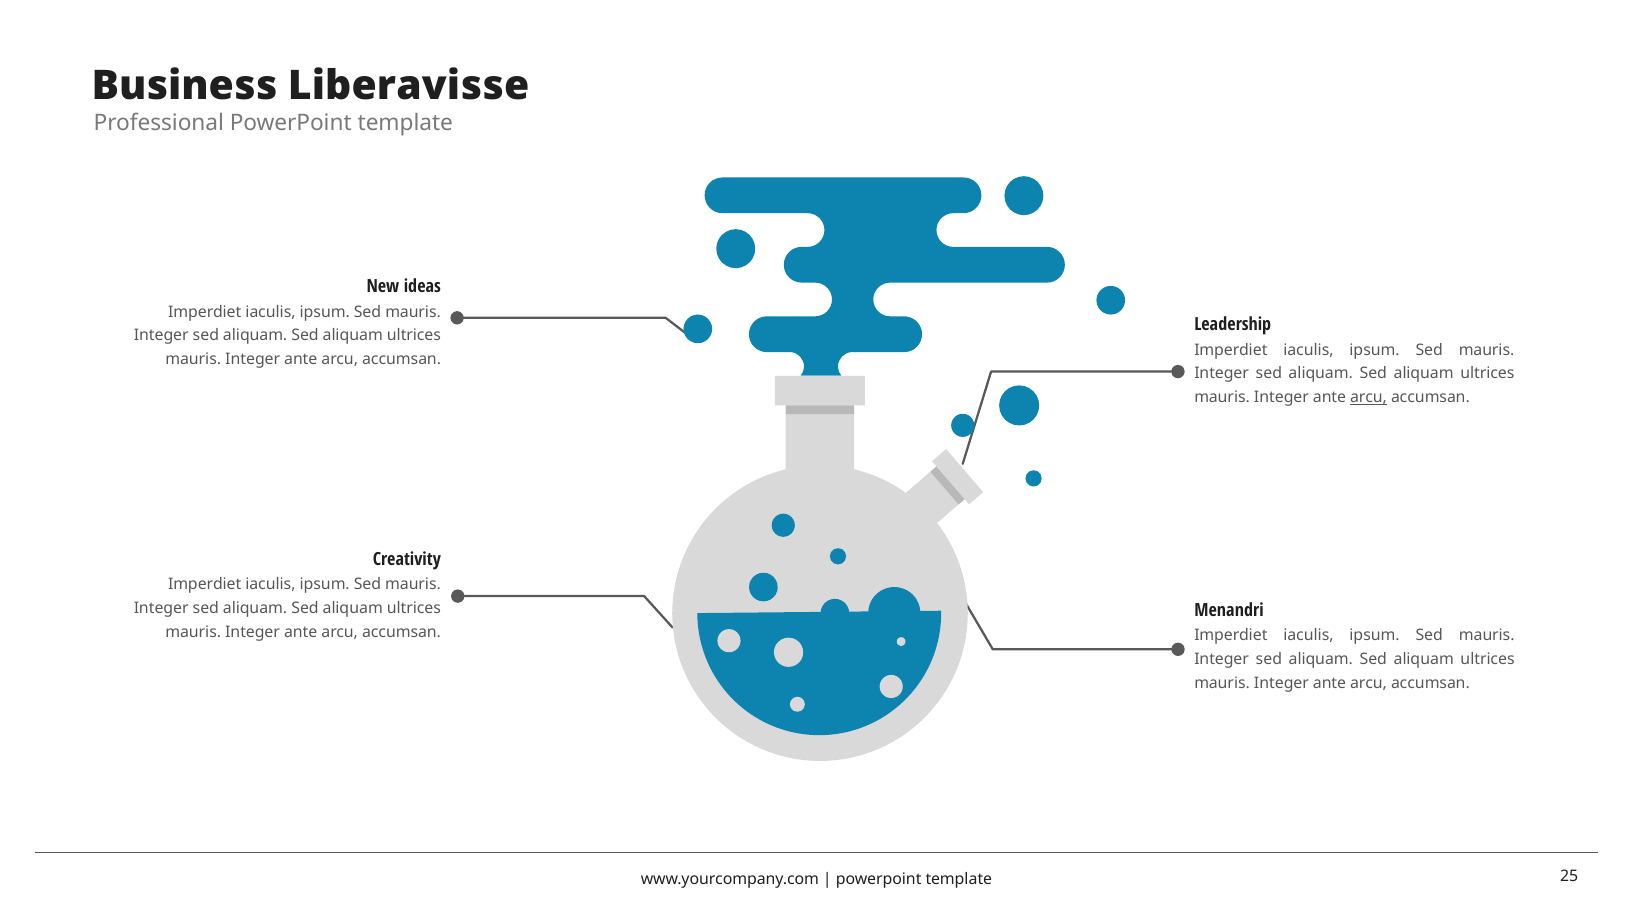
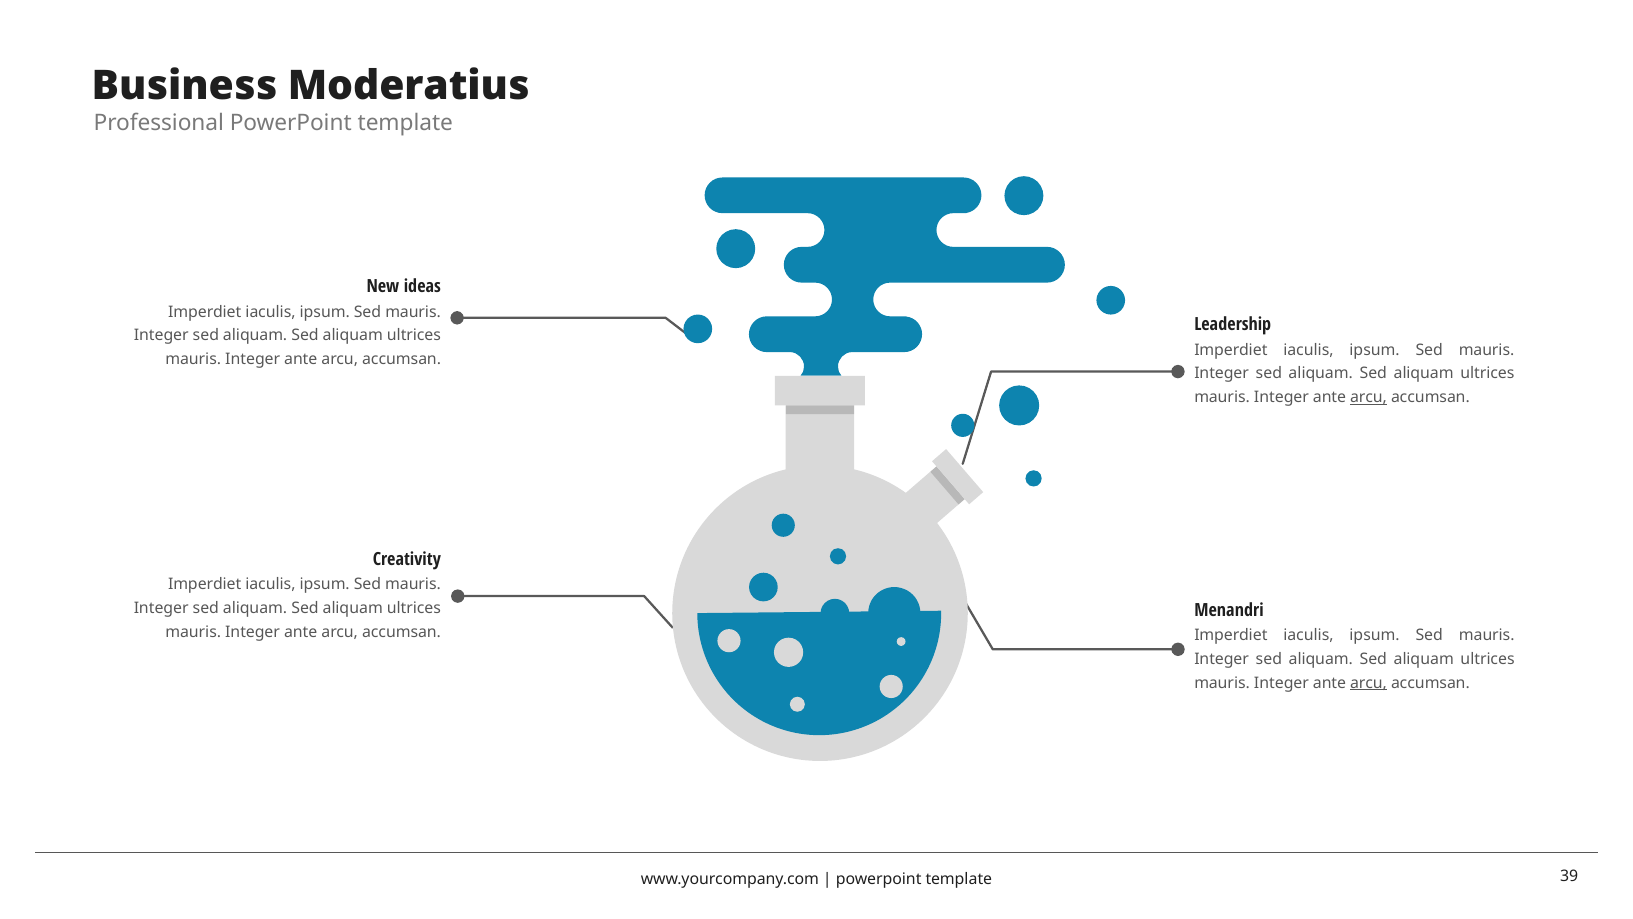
Liberavisse: Liberavisse -> Moderatius
arcu at (1369, 683) underline: none -> present
25: 25 -> 39
